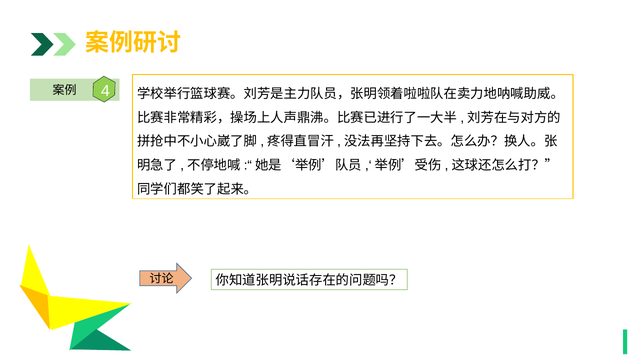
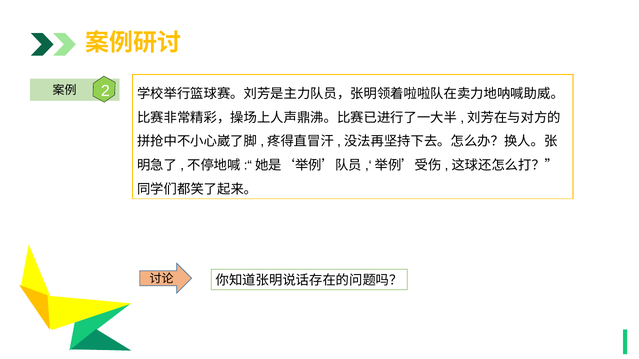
4: 4 -> 2
